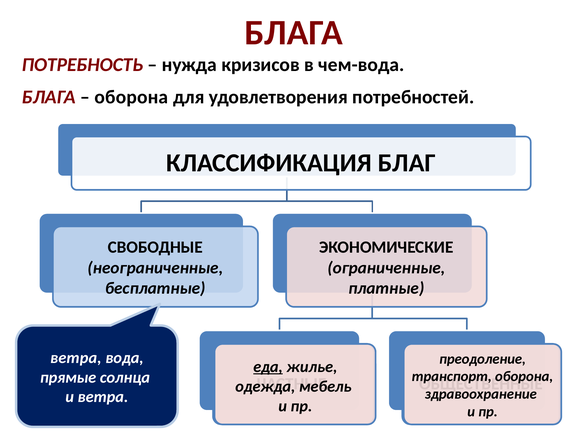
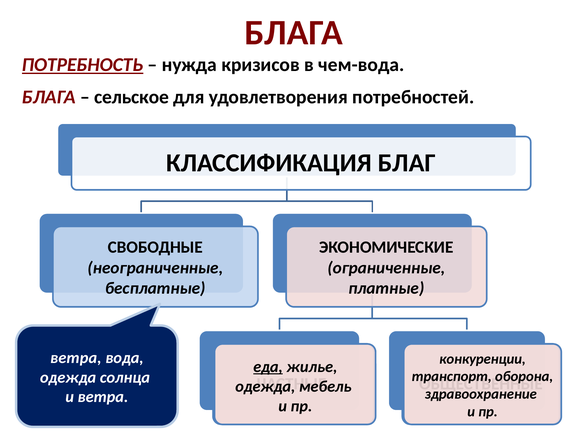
ПОТРЕБНОСТЬ underline: none -> present
оборона at (131, 97): оборона -> сельское
преодоление: преодоление -> конкуренции
прямые at (68, 378): прямые -> одежда
